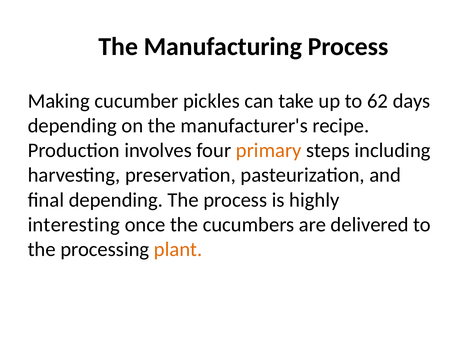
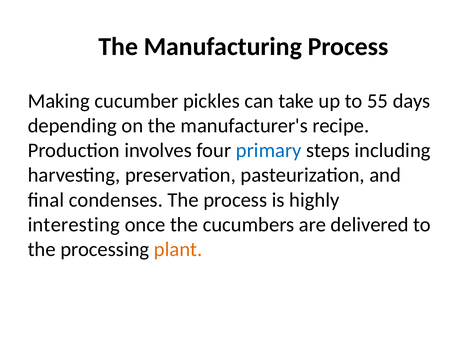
62: 62 -> 55
primary colour: orange -> blue
final depending: depending -> condenses
